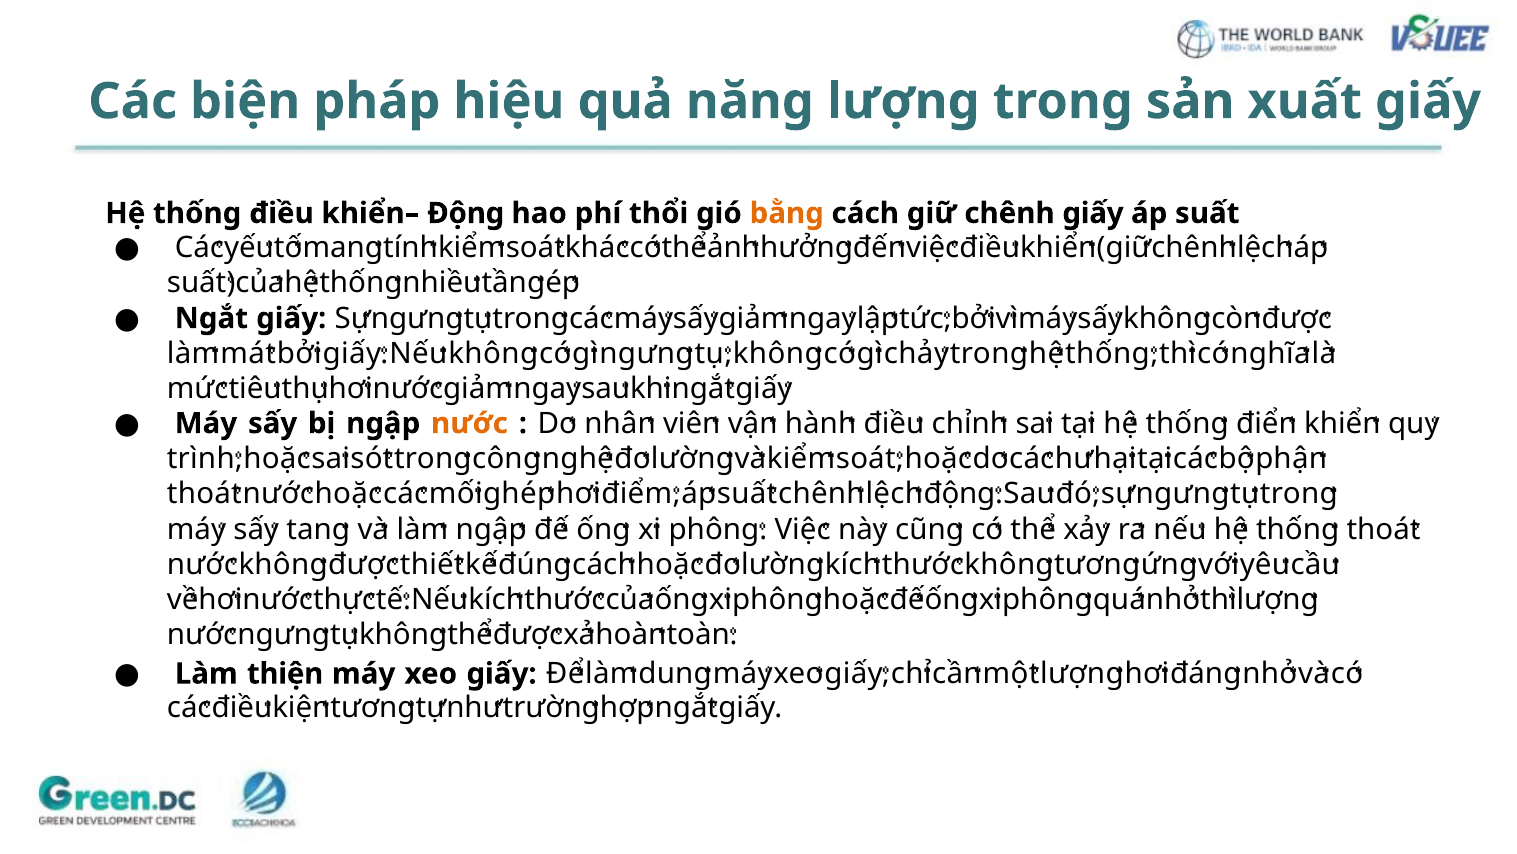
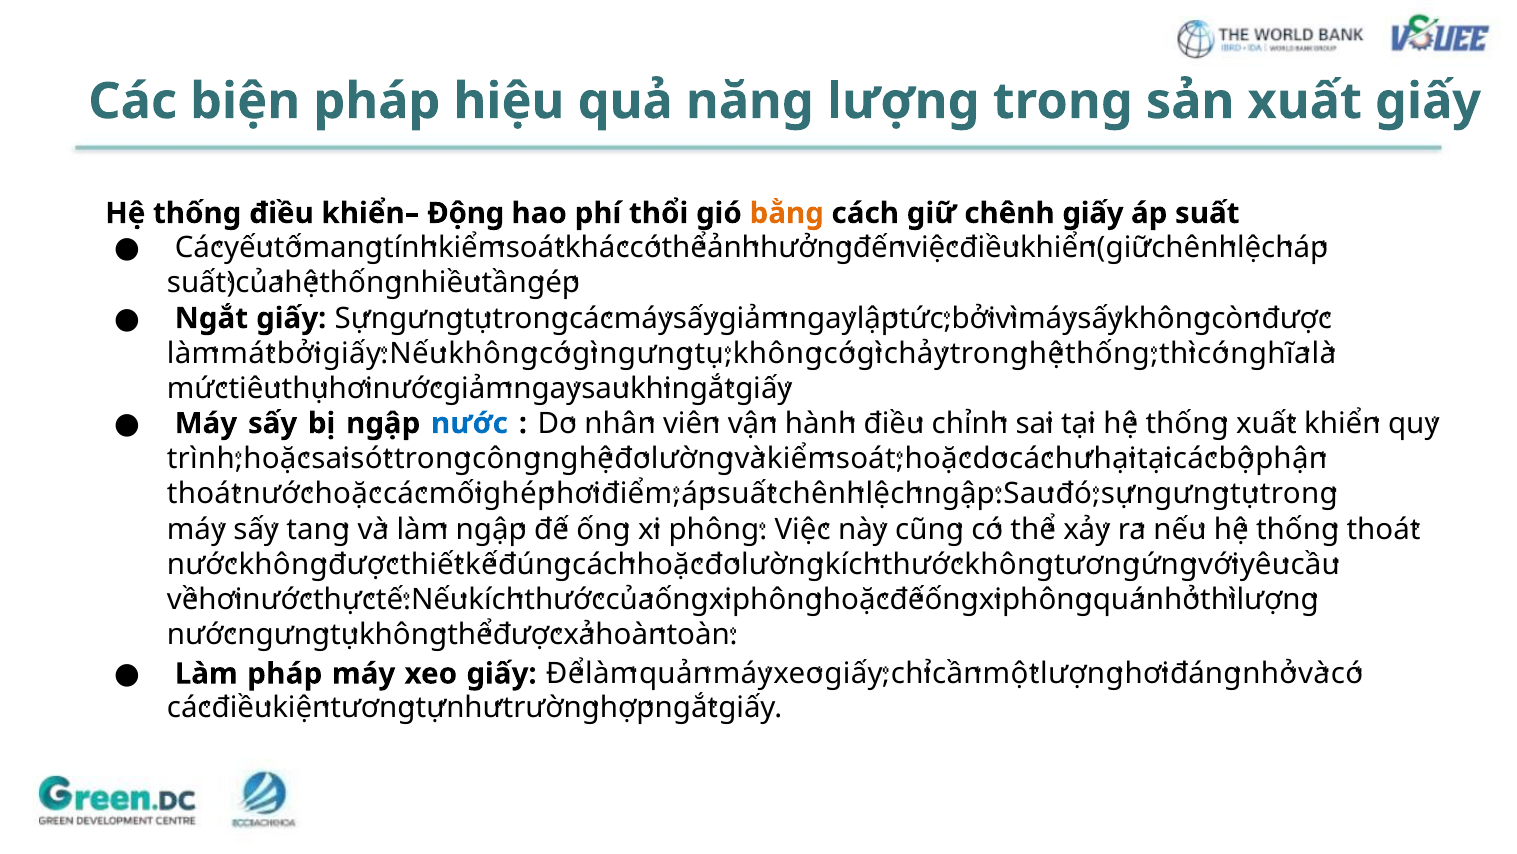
nước at (469, 423) colour: orange -> blue
điển at (1266, 423): điển -> xuất
động at (963, 494): động -> ngập
Làm thiện: thiện -> pháp
dung: dung -> quản
